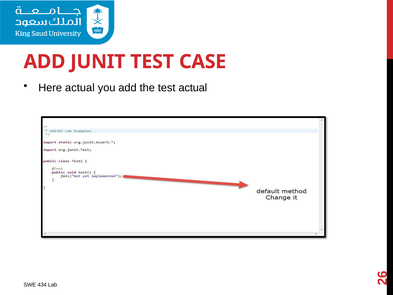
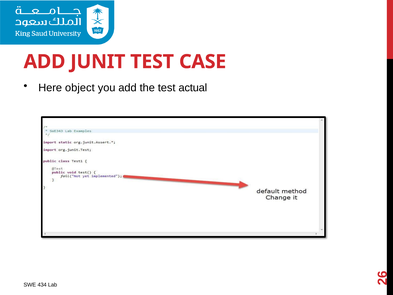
Here actual: actual -> object
